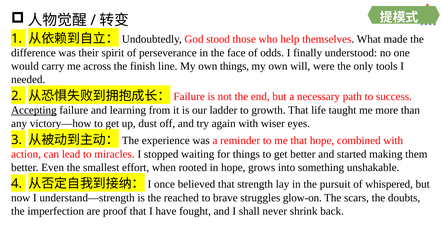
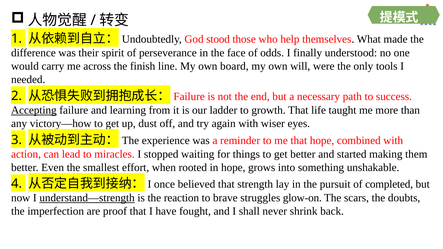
own things: things -> board
whispered: whispered -> completed
understand—strength underline: none -> present
reached: reached -> reaction
